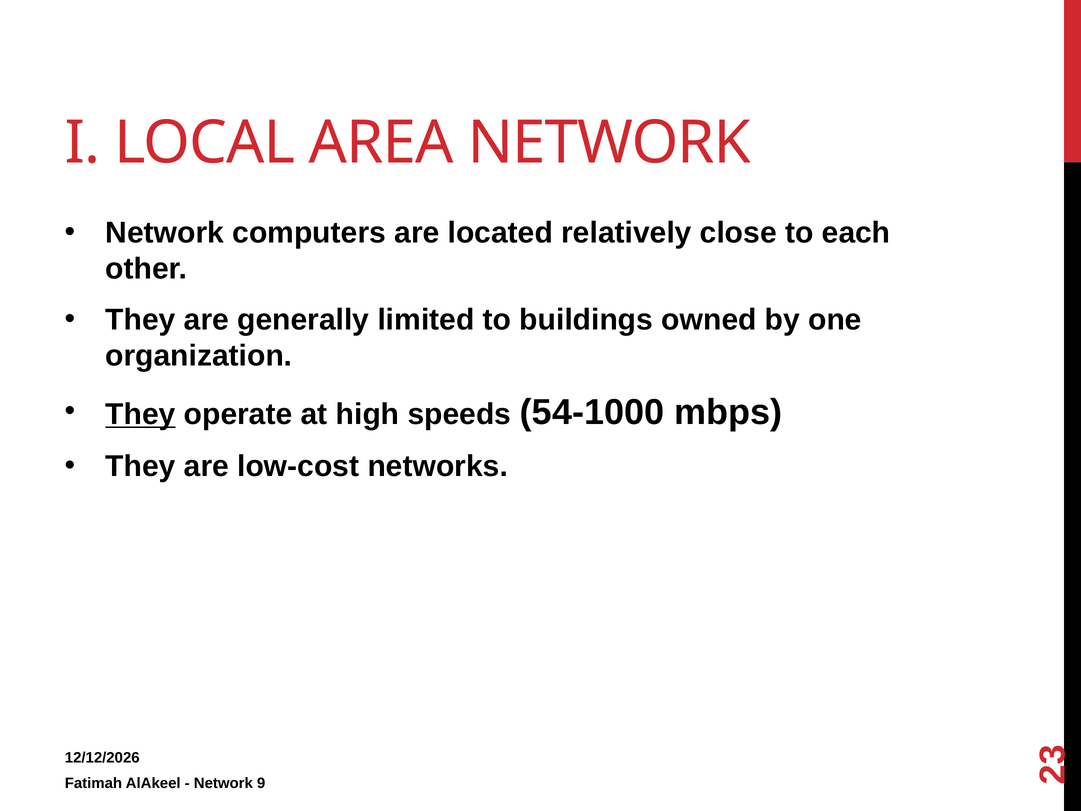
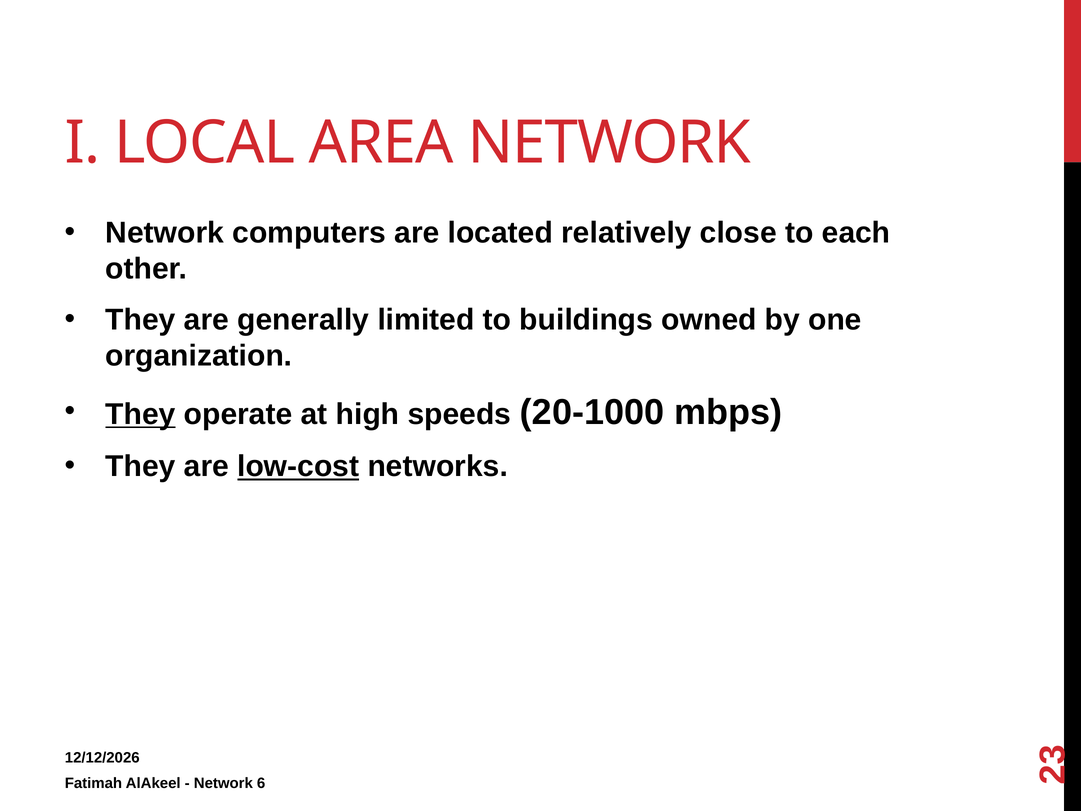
54-1000: 54-1000 -> 20-1000
low-cost underline: none -> present
9: 9 -> 6
